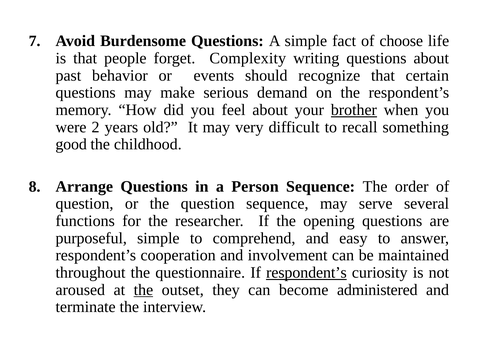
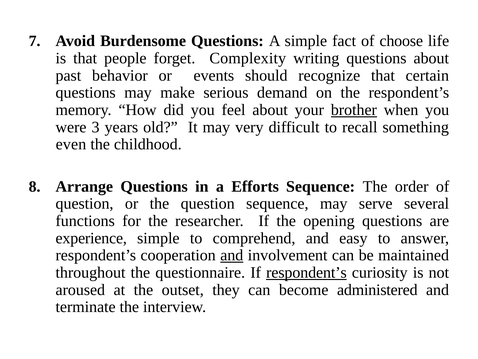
2: 2 -> 3
good: good -> even
Person: Person -> Efforts
purposeful: purposeful -> experience
and at (232, 255) underline: none -> present
the at (143, 289) underline: present -> none
